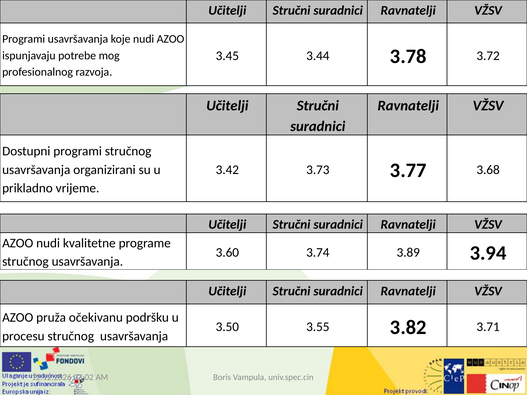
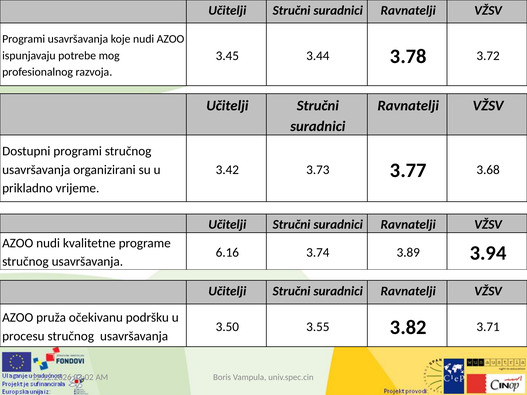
3.60: 3.60 -> 6.16
